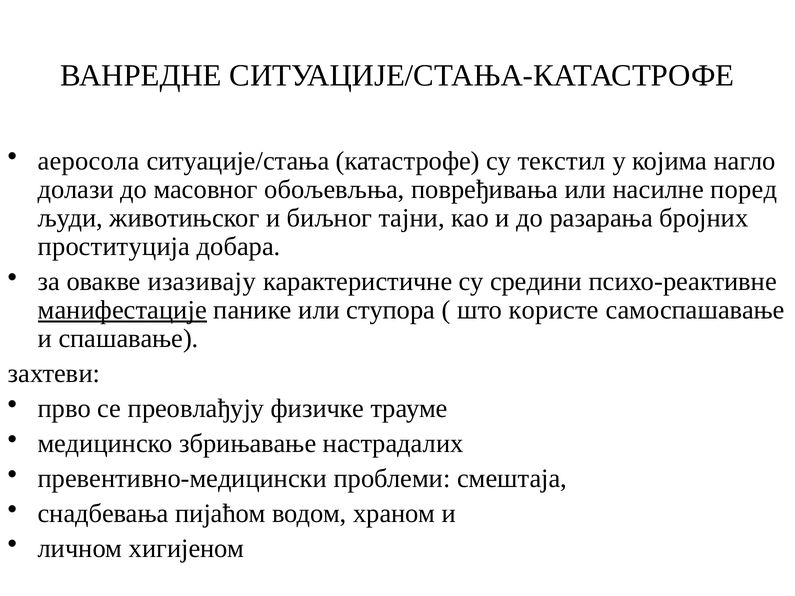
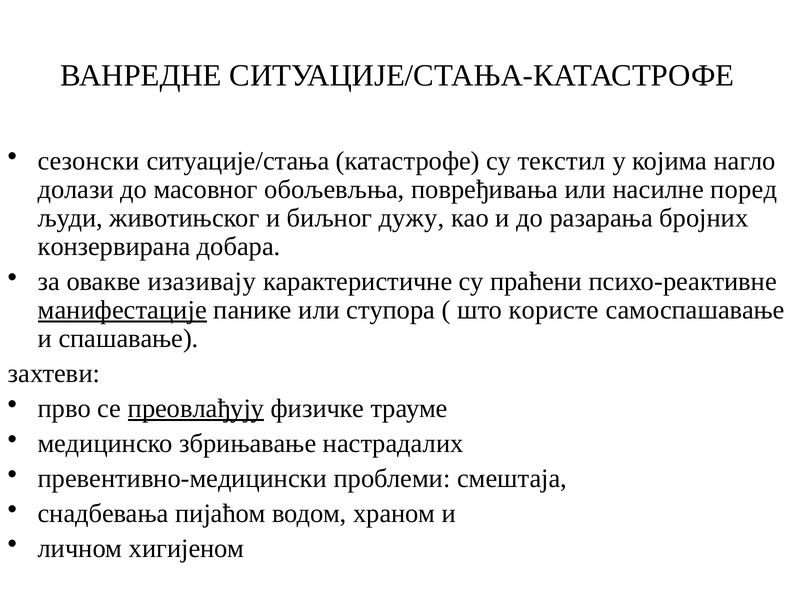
аеросола: аеросола -> сезонски
тајни: тајни -> дужу
проституција: проституција -> конзервирана
средини: средини -> праћени
преовлађују underline: none -> present
